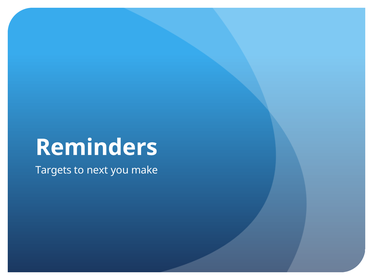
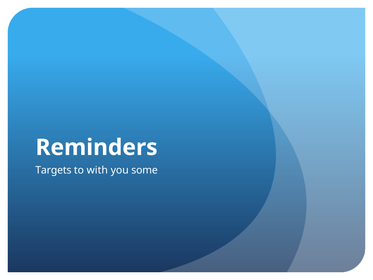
next: next -> with
make: make -> some
